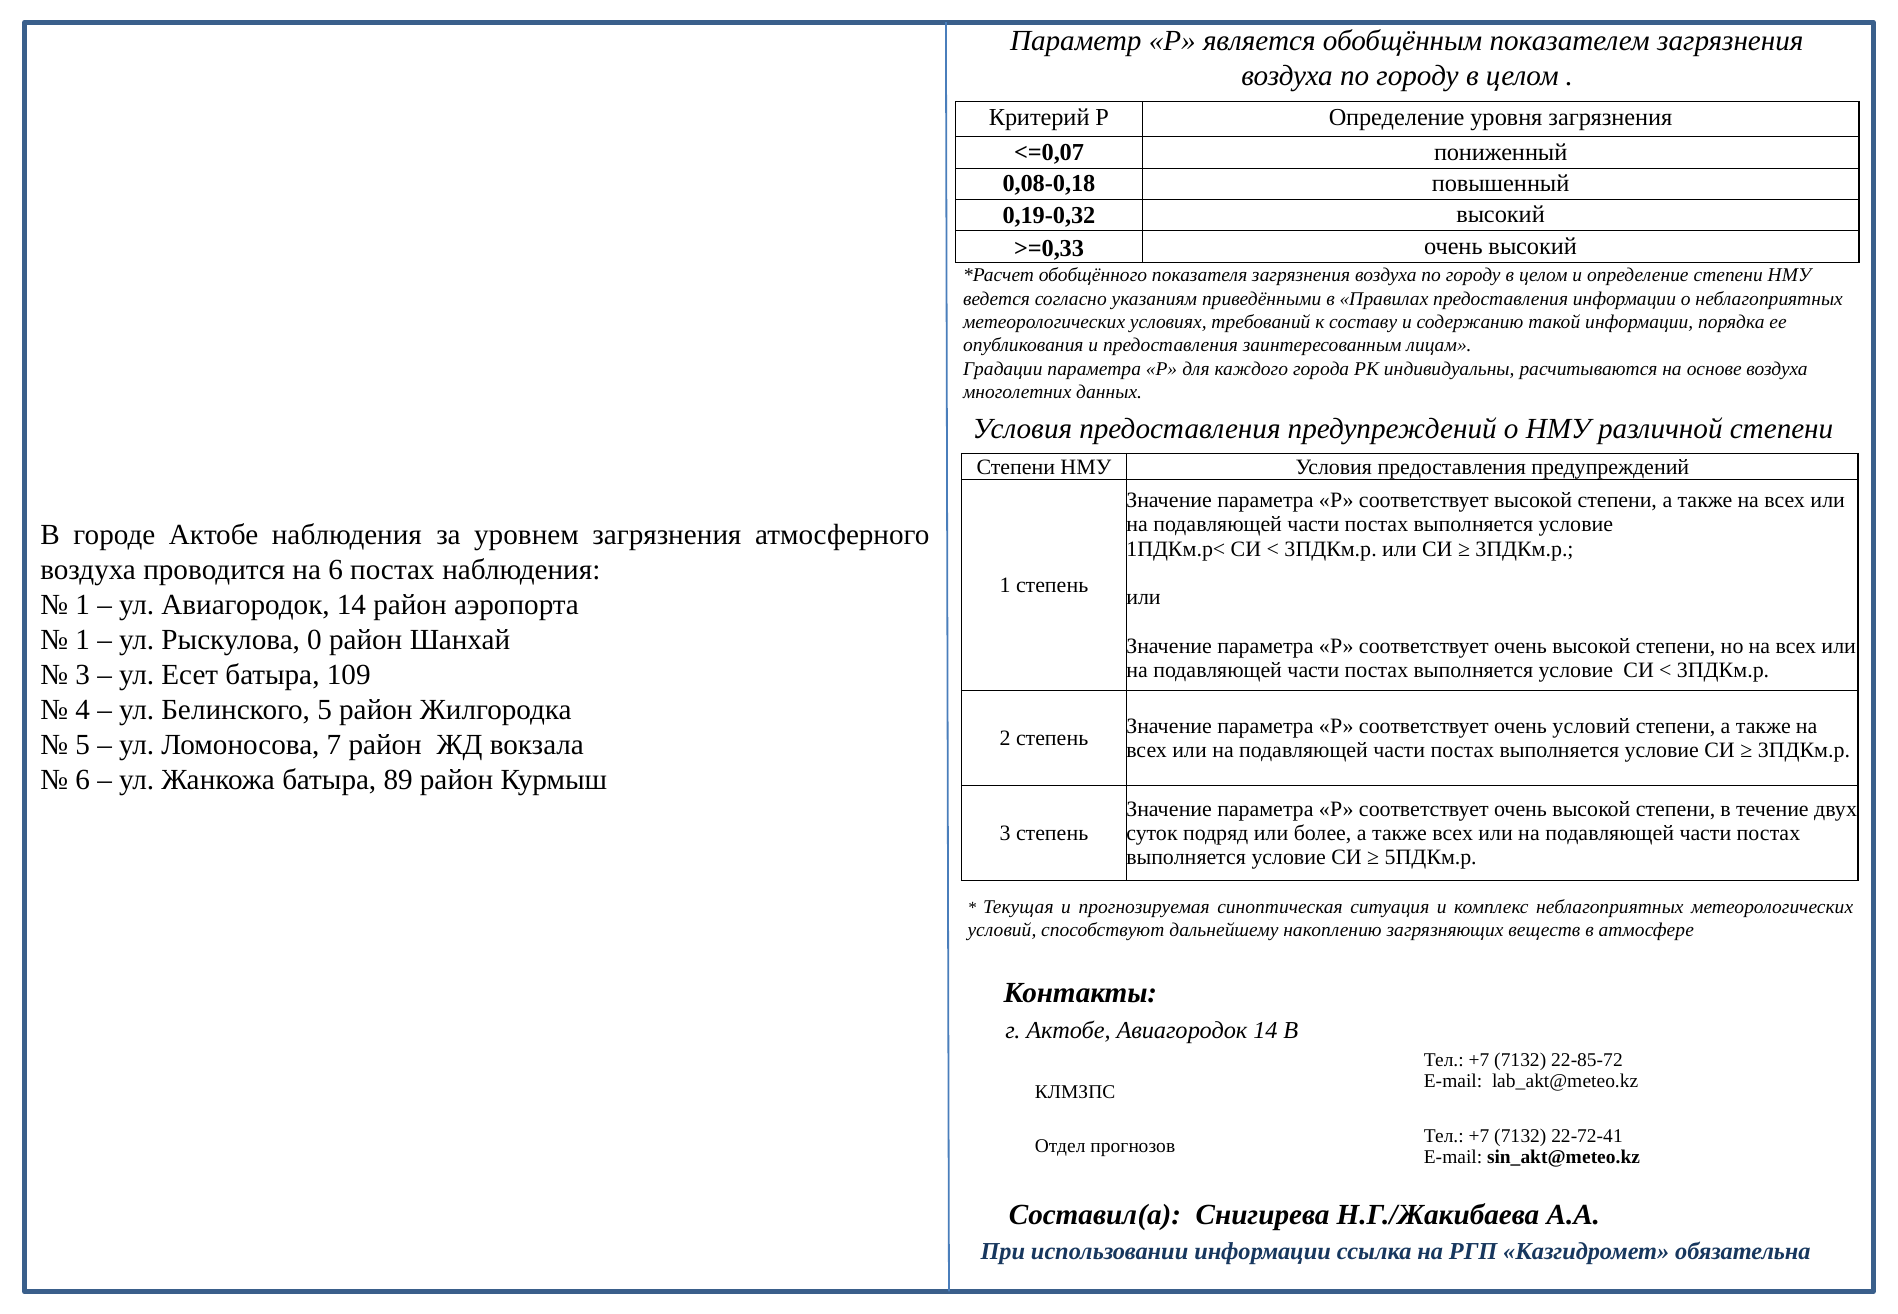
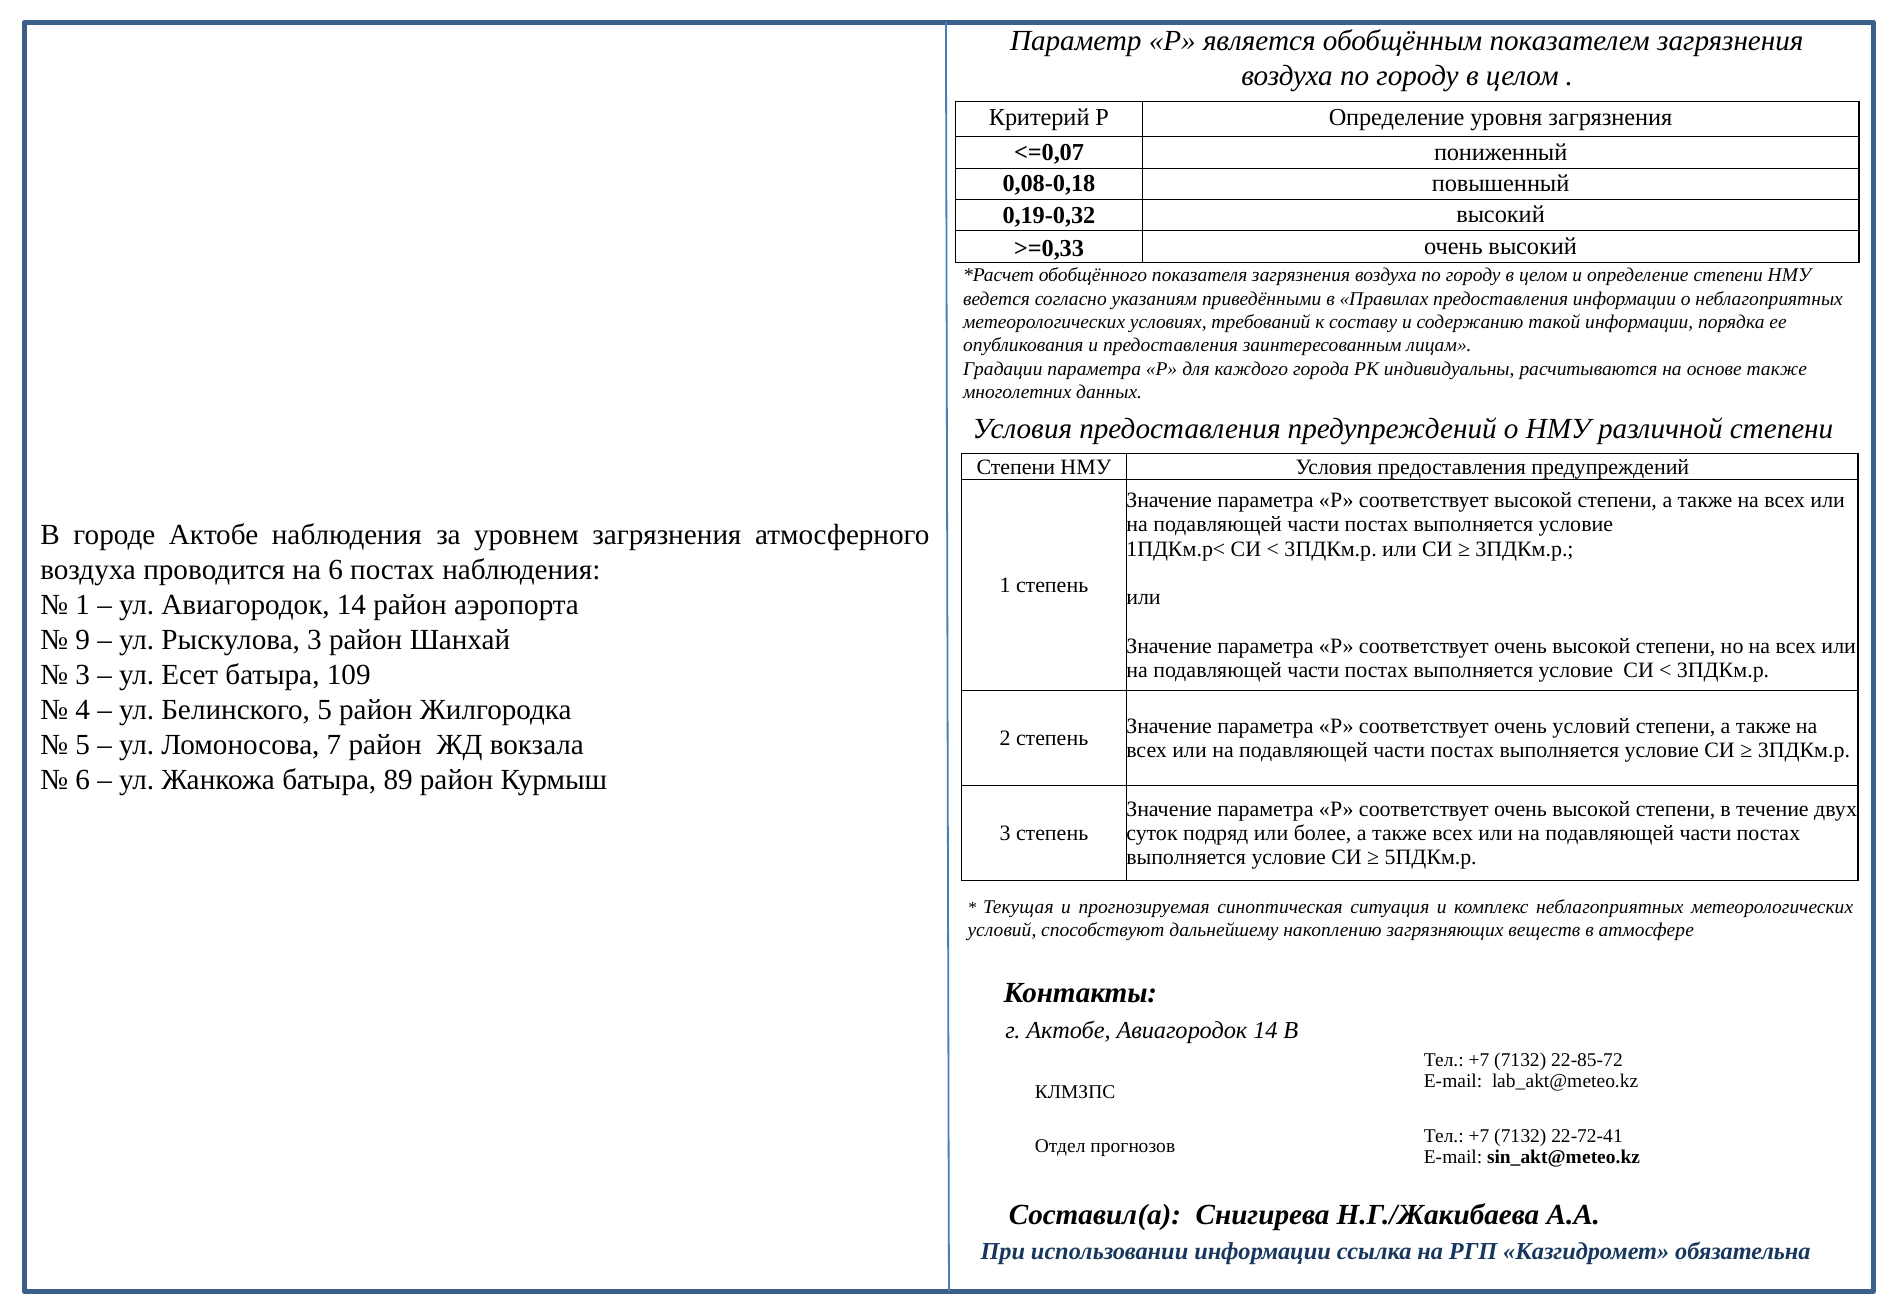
основе воздуха: воздуха -> также
1 at (83, 640): 1 -> 9
Рыскулова 0: 0 -> 3
